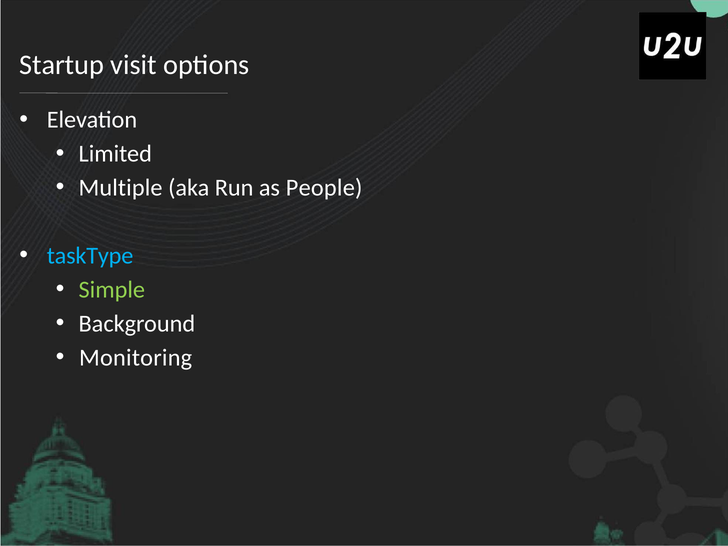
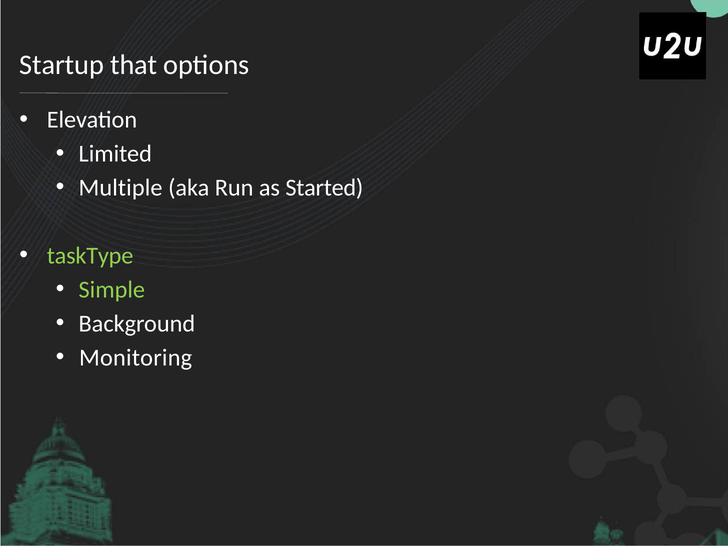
visit: visit -> that
People: People -> Started
taskType colour: light blue -> light green
